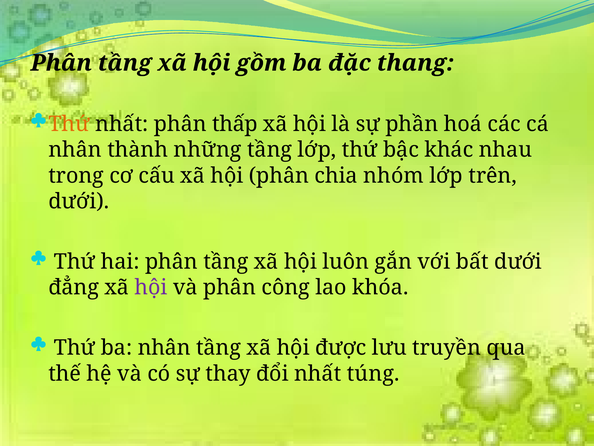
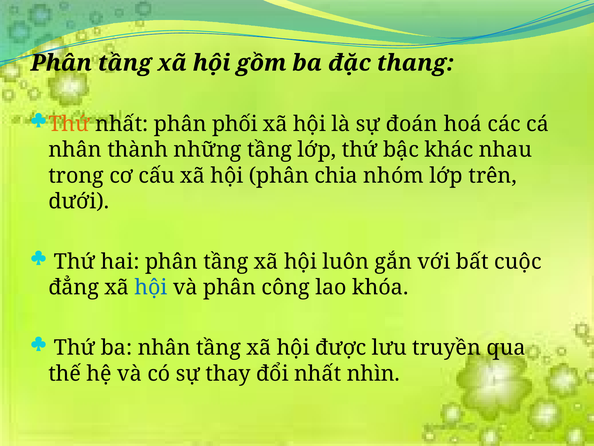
thấp: thấp -> phối
phần: phần -> đoán
bất dưới: dưới -> cuộc
hội at (151, 287) colour: purple -> blue
túng: túng -> nhìn
